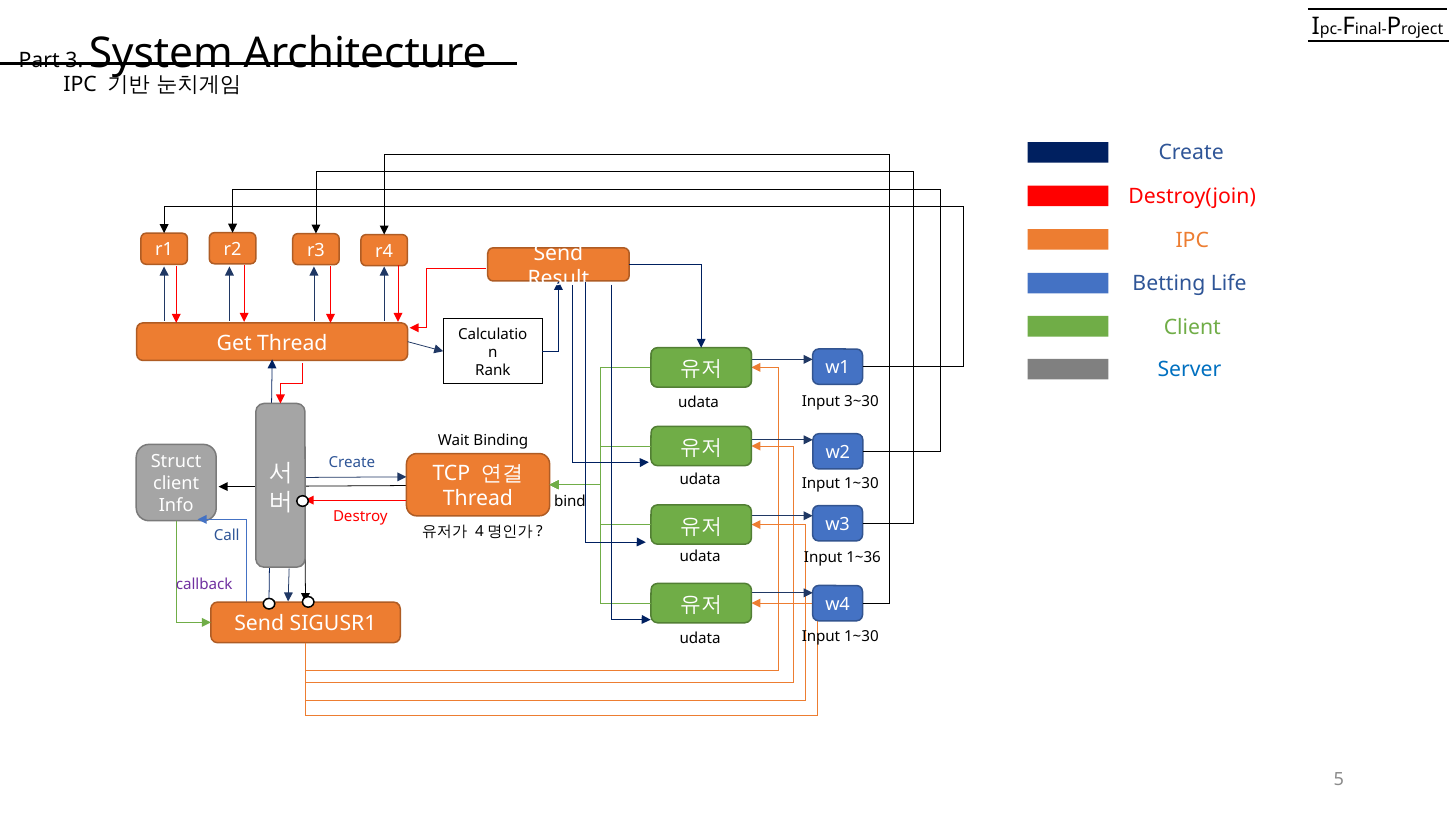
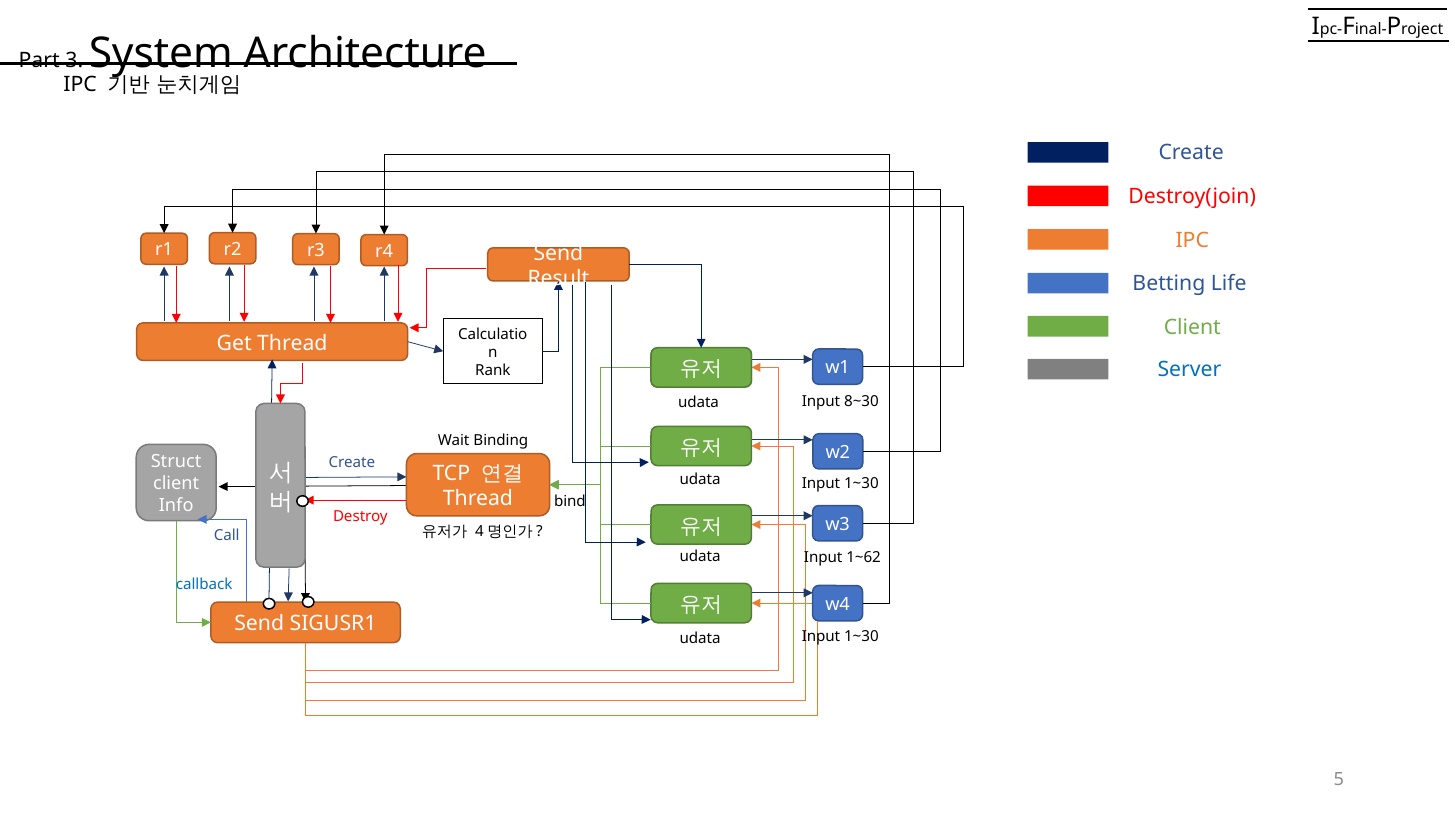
3~30: 3~30 -> 8~30
1~36: 1~36 -> 1~62
callback colour: purple -> blue
